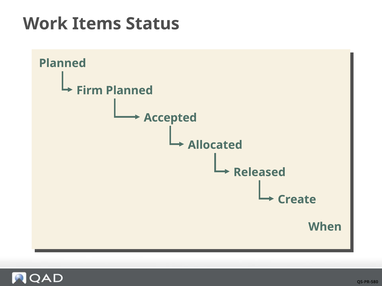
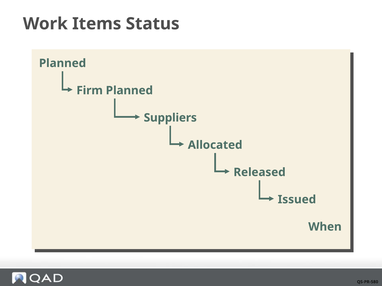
Accepted: Accepted -> Suppliers
Create: Create -> Issued
